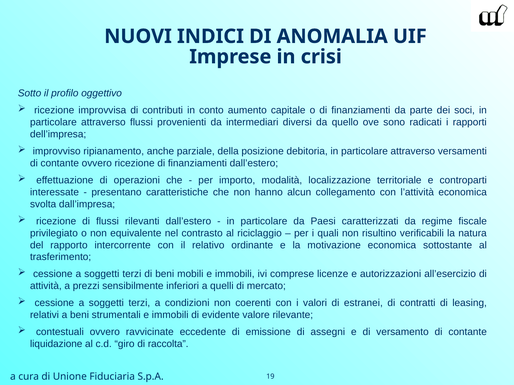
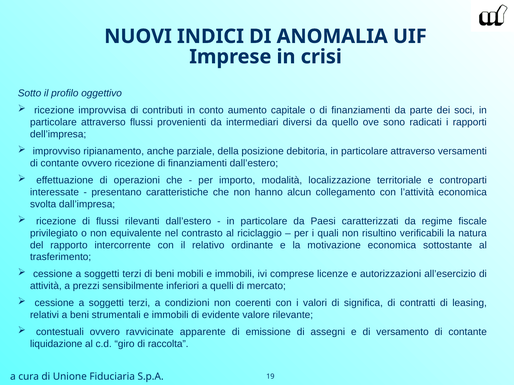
estranei: estranei -> significa
eccedente: eccedente -> apparente
